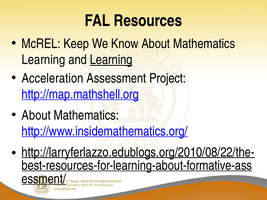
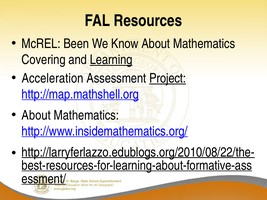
Keep: Keep -> Been
Learning at (44, 60): Learning -> Covering
Project underline: none -> present
